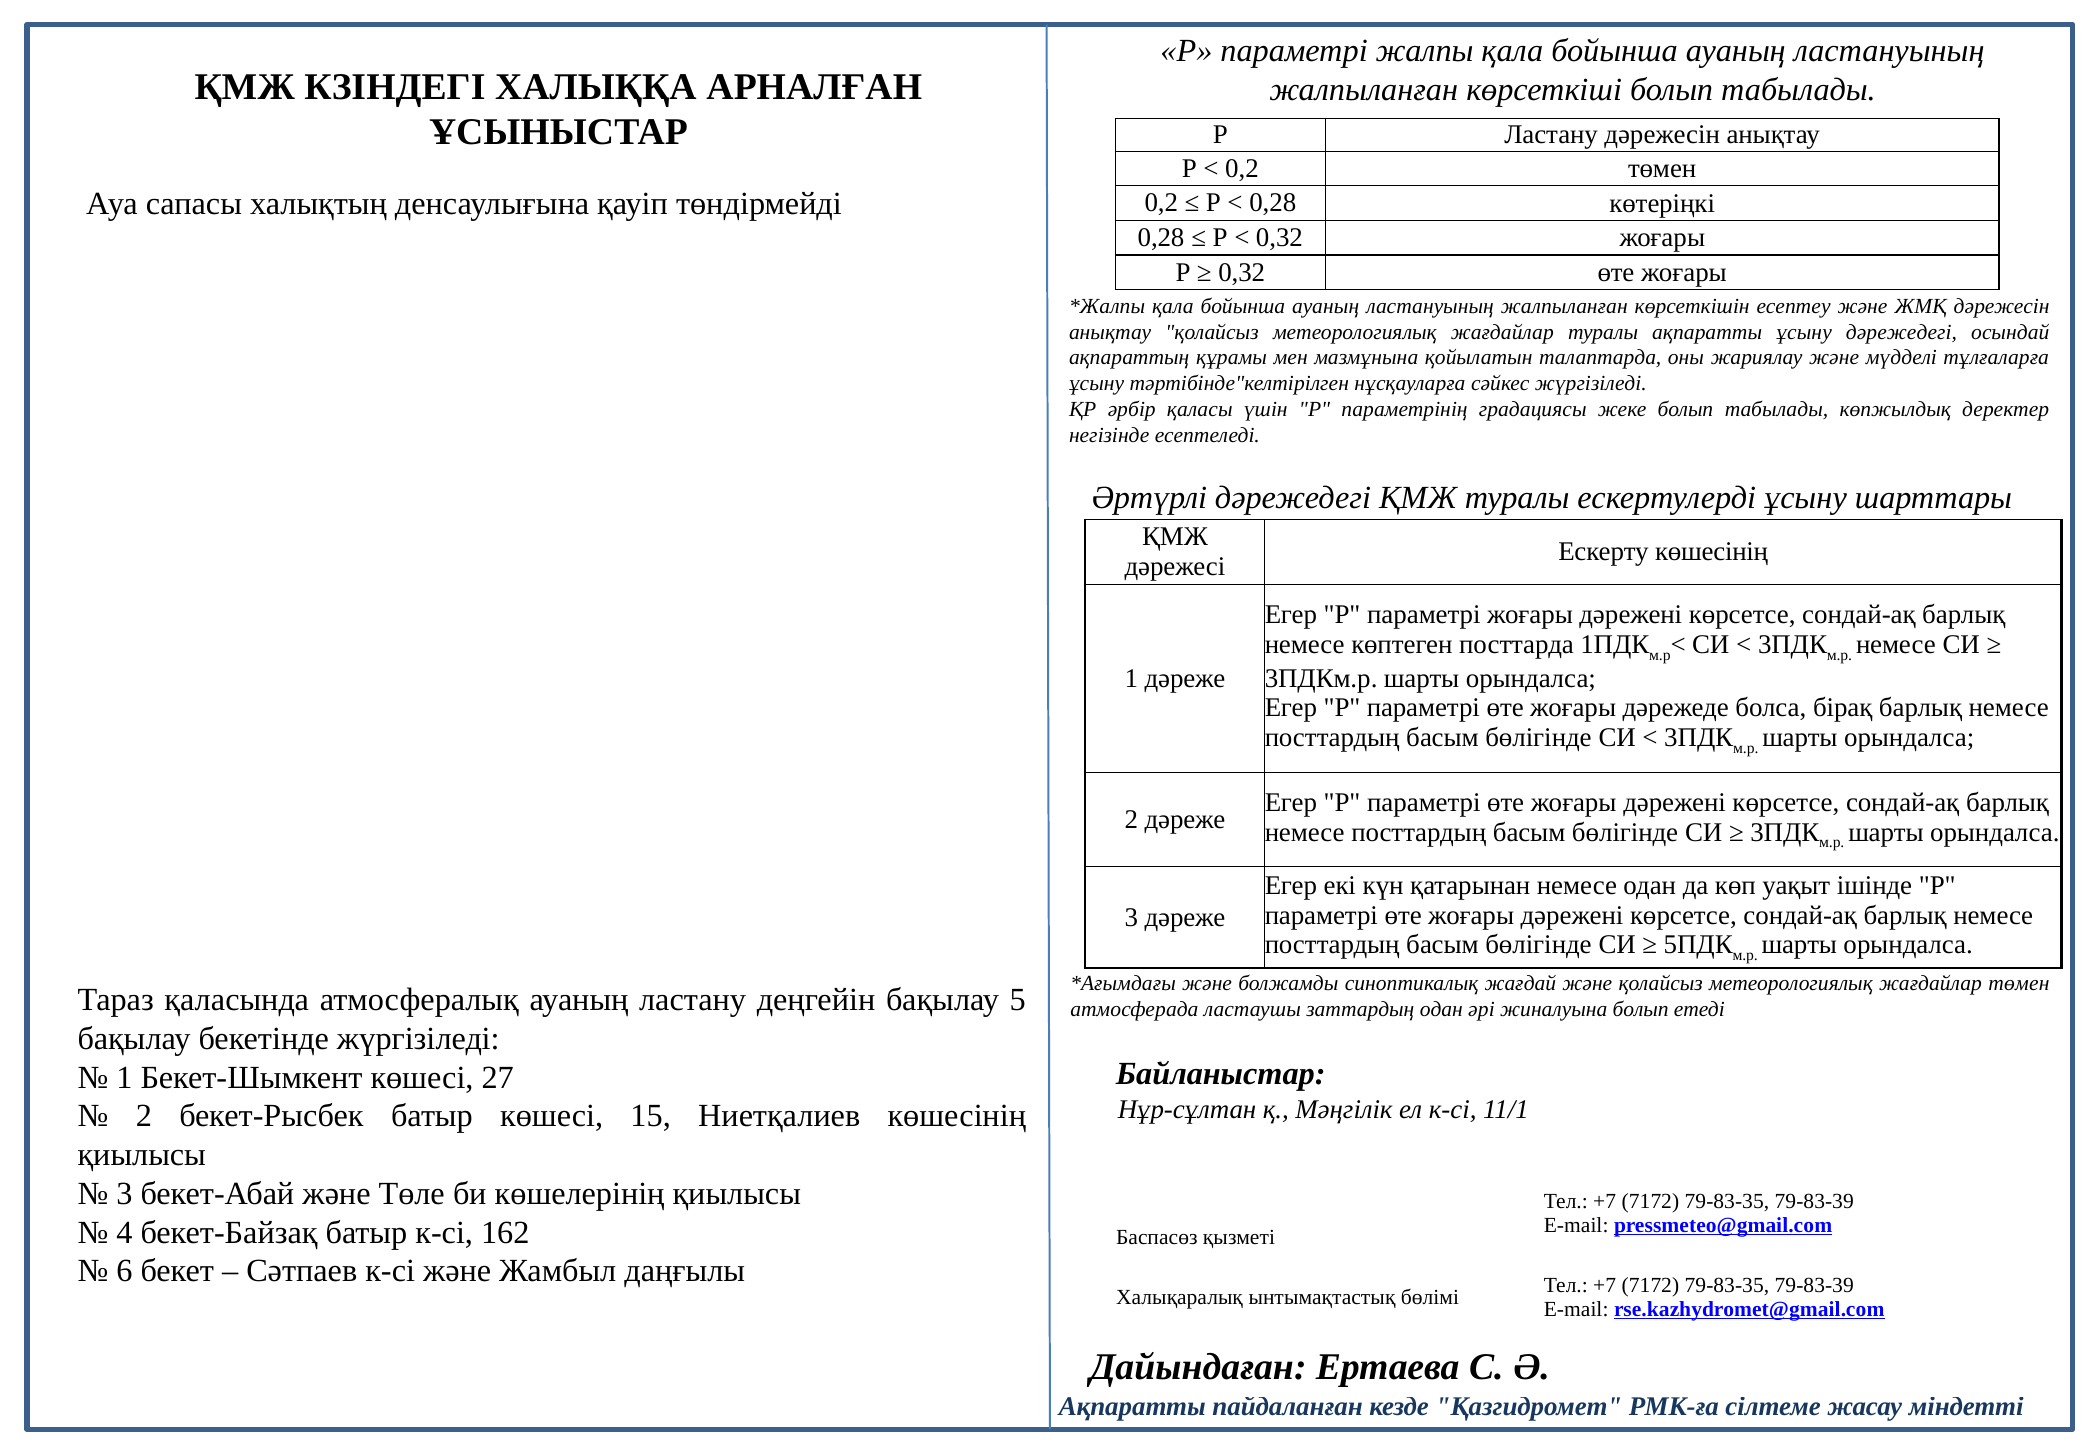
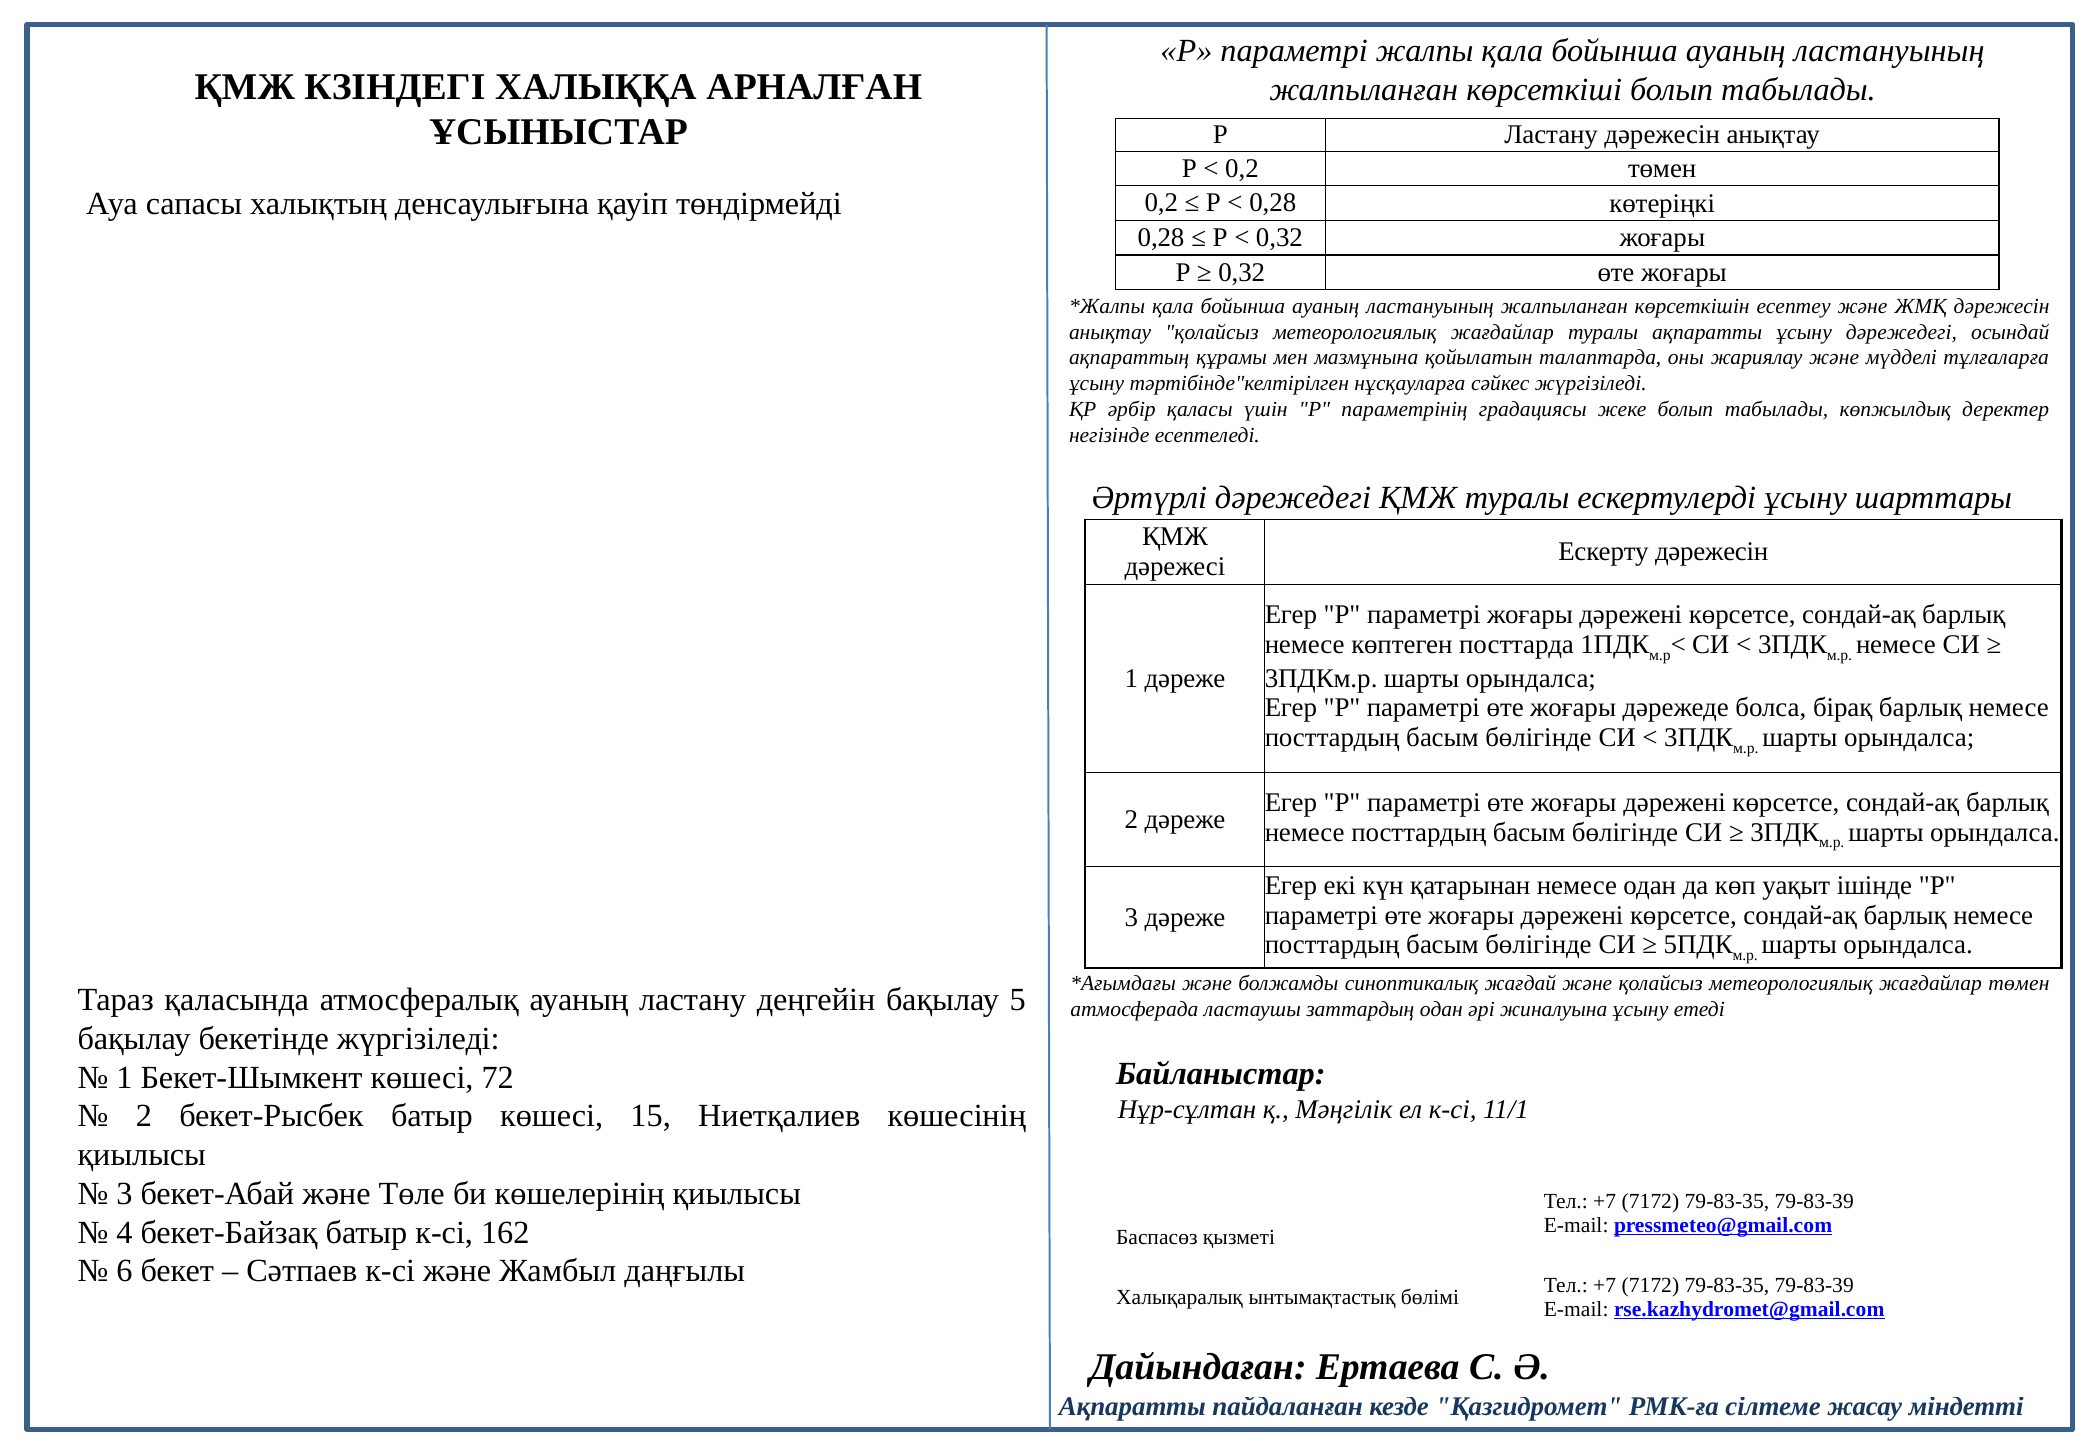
Ескерту көшесінің: көшесінің -> дәрежесін
жиналуына болып: болып -> ұсыну
27: 27 -> 72
